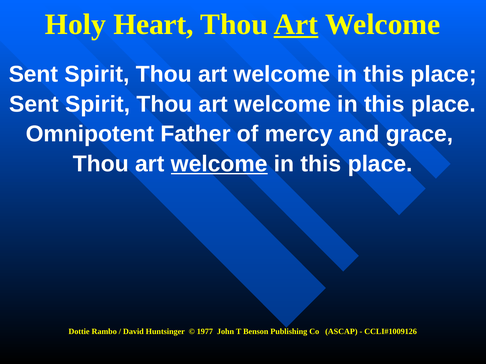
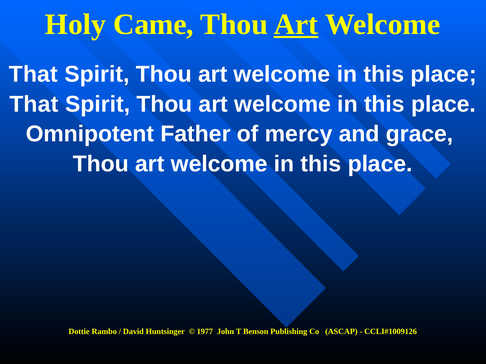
Heart: Heart -> Came
Sent at (33, 75): Sent -> That
Sent at (34, 104): Sent -> That
welcome at (219, 164) underline: present -> none
